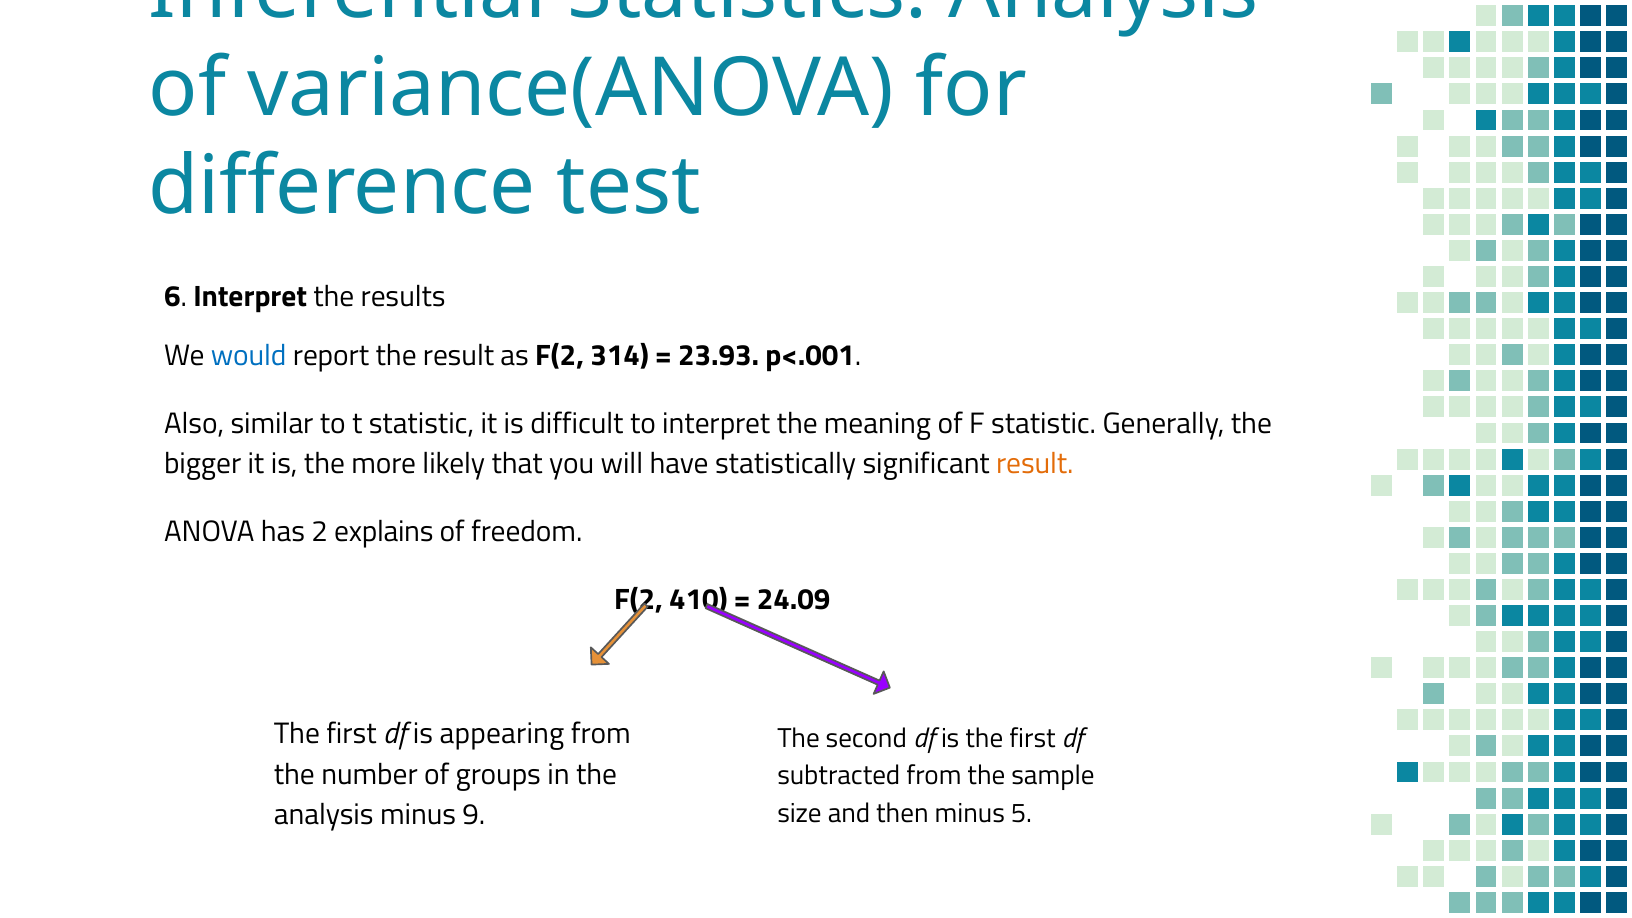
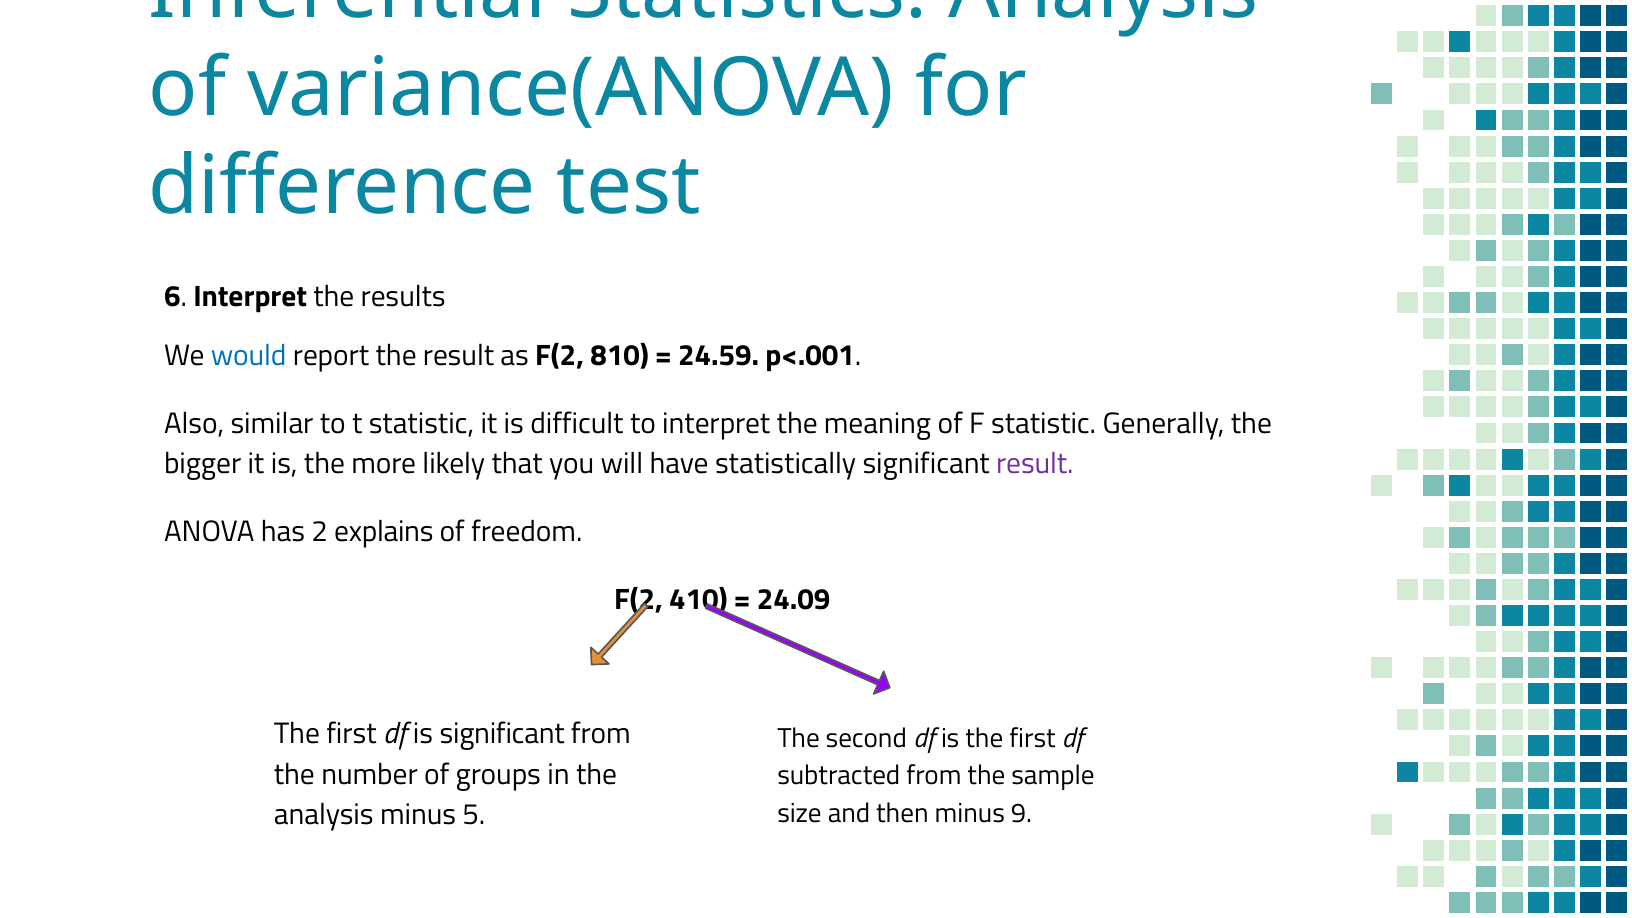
314: 314 -> 810
23.93: 23.93 -> 24.59
result at (1035, 464) colour: orange -> purple
is appearing: appearing -> significant
5: 5 -> 9
9: 9 -> 5
